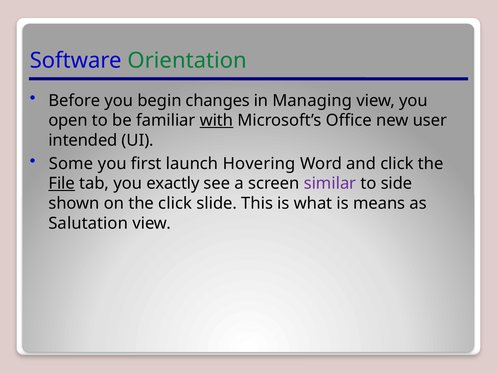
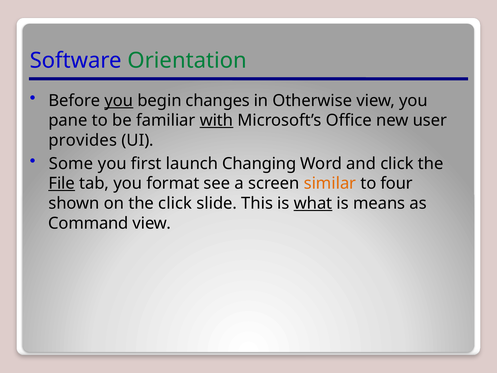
you at (119, 101) underline: none -> present
Managing: Managing -> Otherwise
open: open -> pane
intended: intended -> provides
Hovering: Hovering -> Changing
exactly: exactly -> format
similar colour: purple -> orange
side: side -> four
what underline: none -> present
Salutation: Salutation -> Command
